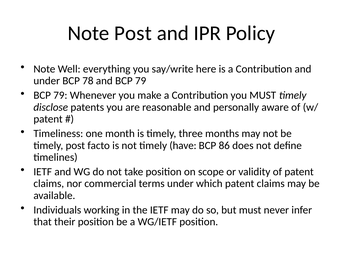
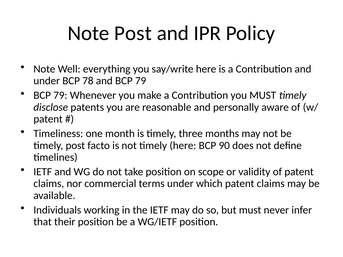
timely have: have -> here
86: 86 -> 90
